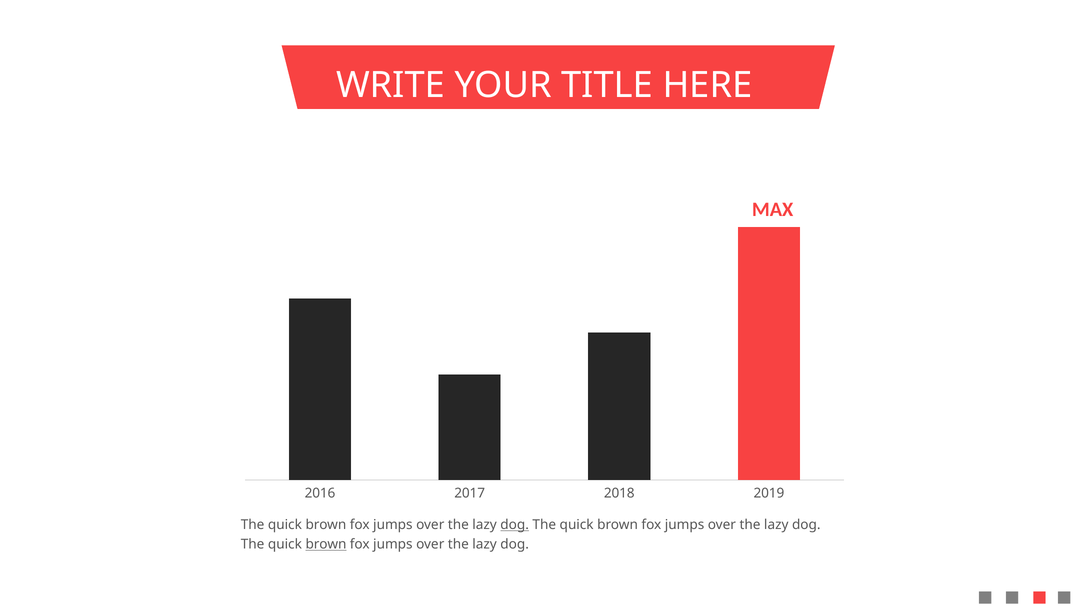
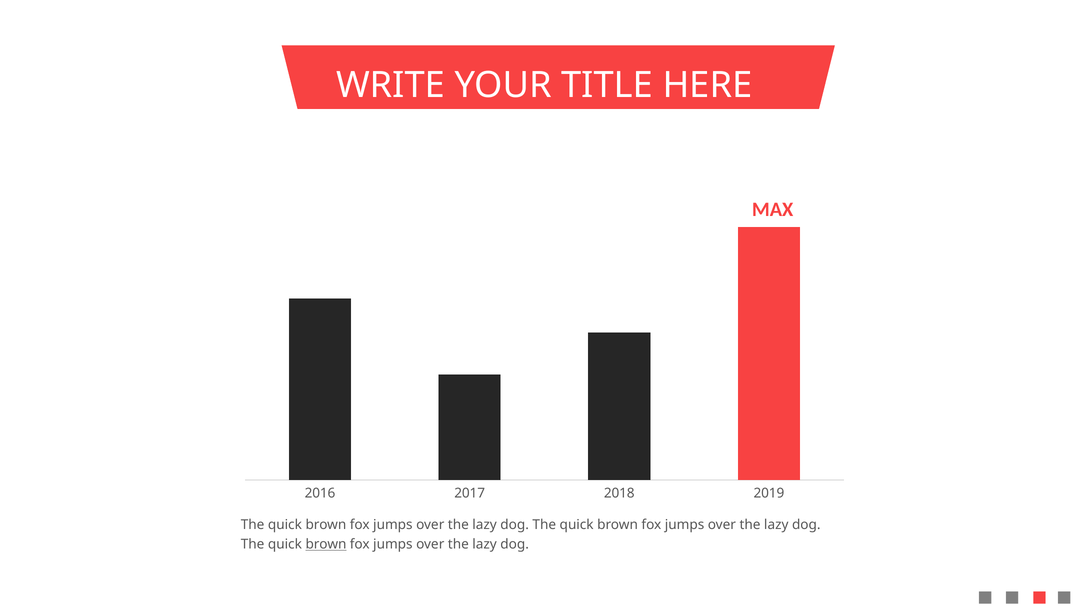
dog at (515, 524) underline: present -> none
